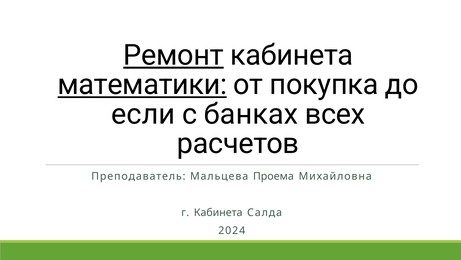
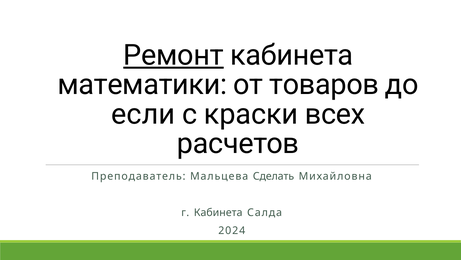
математики underline: present -> none
покупка: покупка -> товаров
банках: банках -> краски
Проема: Проема -> Сделать
